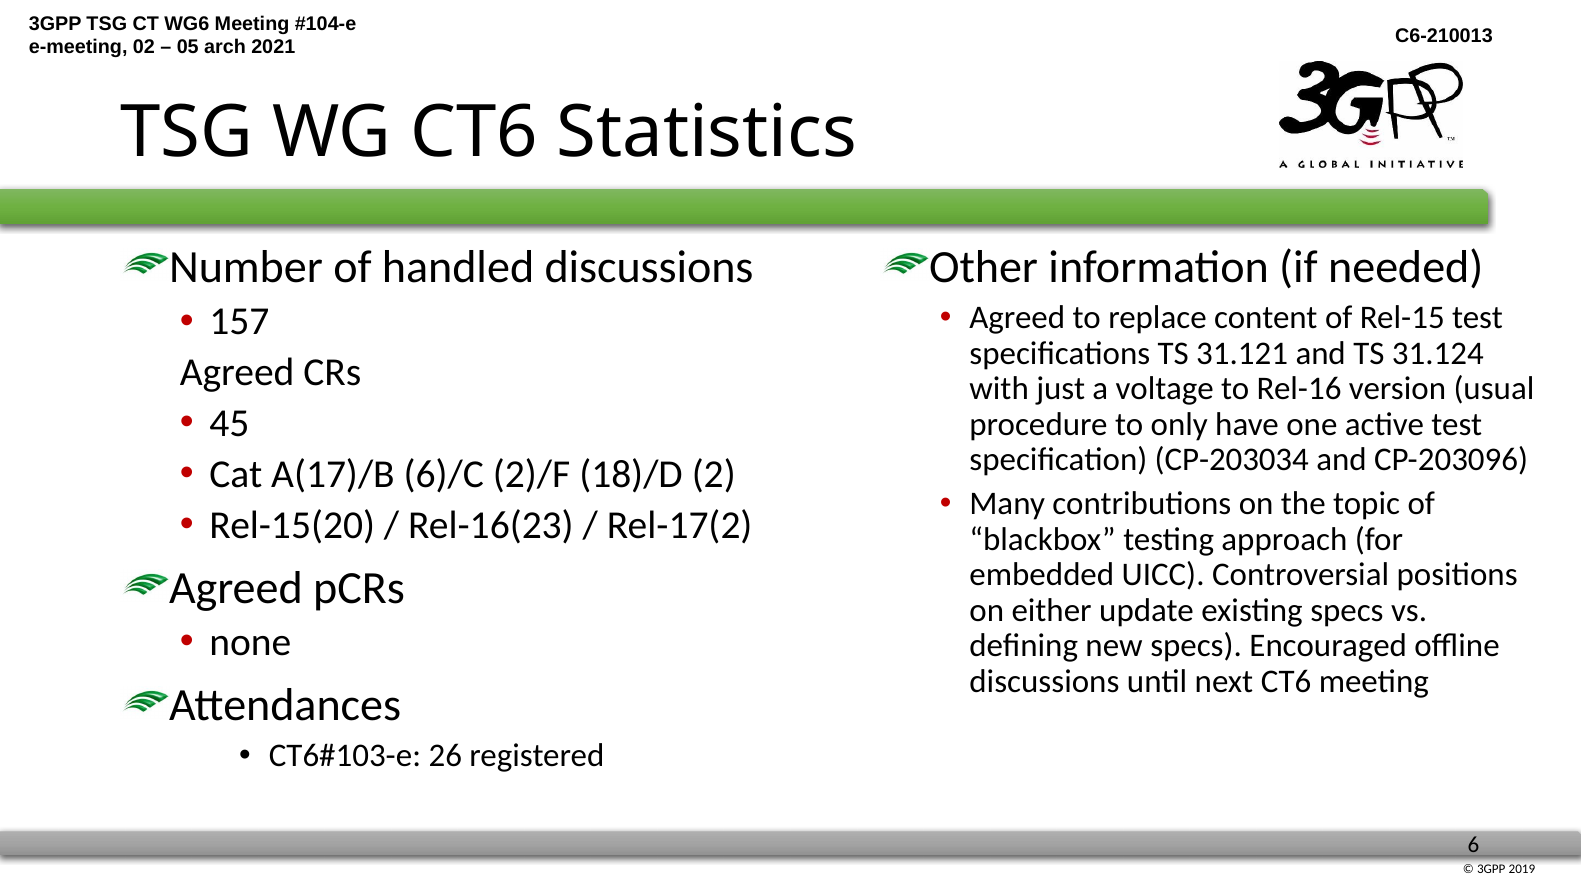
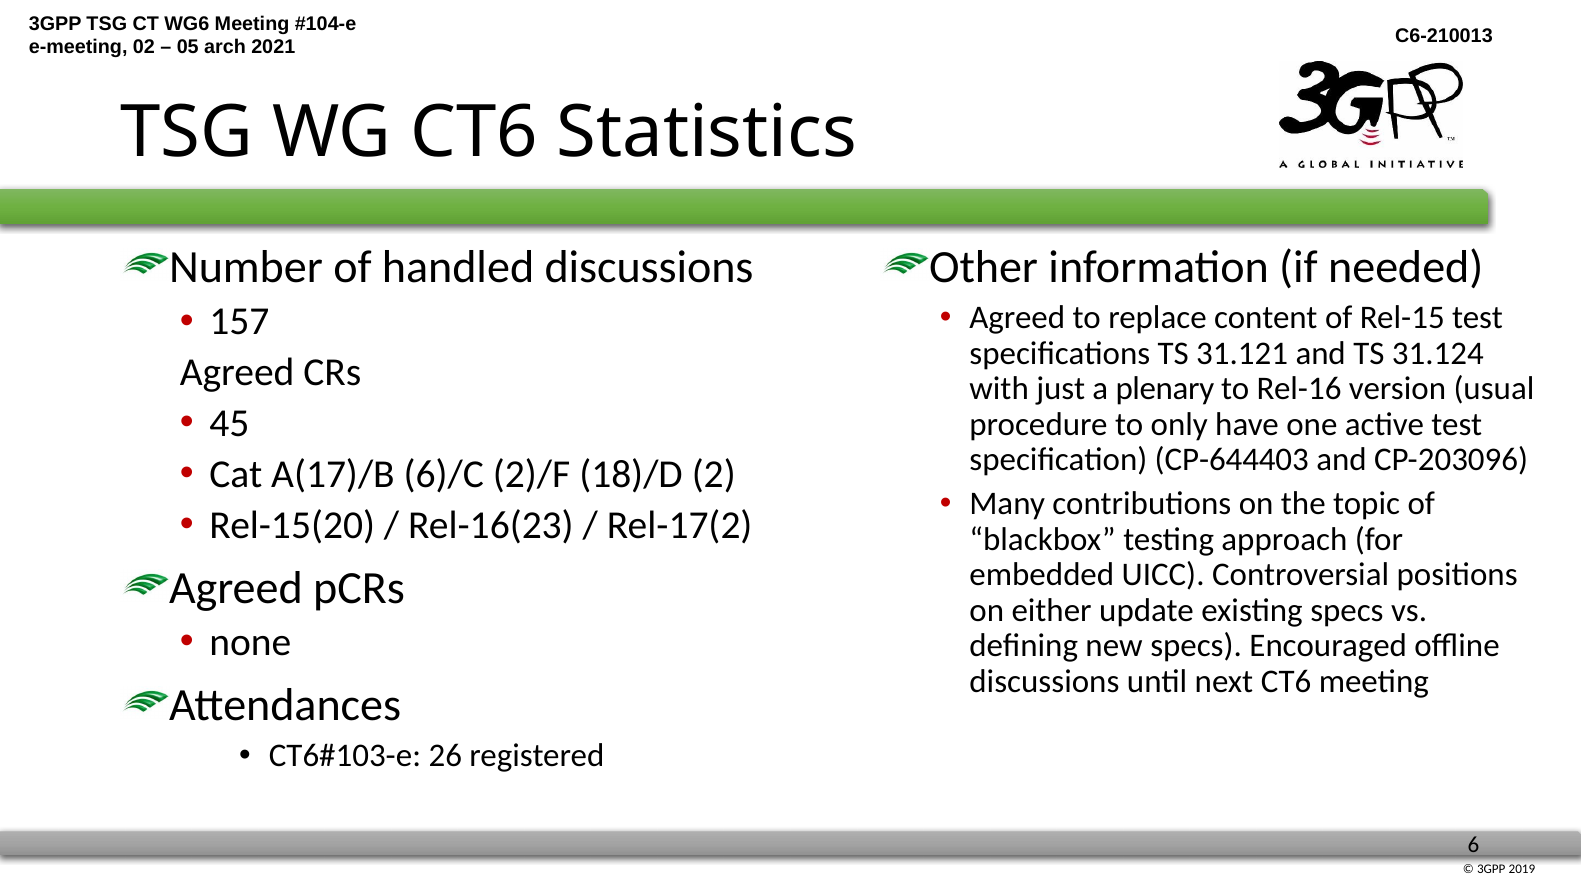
voltage: voltage -> plenary
CP-203034: CP-203034 -> CP-644403
